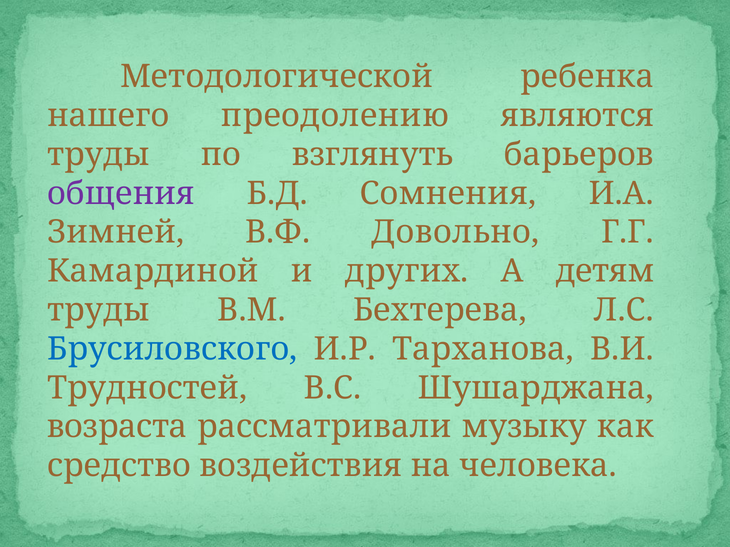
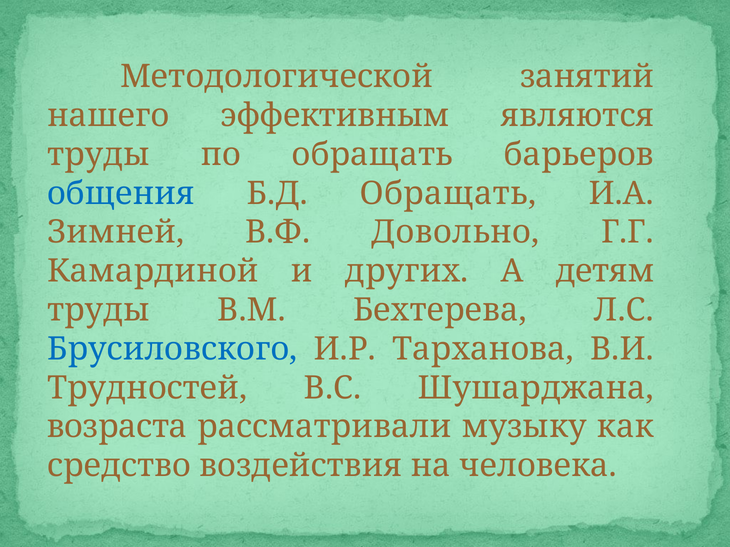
ребенка: ребенка -> занятий
преодолению: преодолению -> эффективным
по взглянуть: взглянуть -> обращать
общения colour: purple -> blue
Б.Д Сомнения: Сомнения -> Обращать
